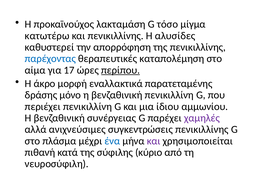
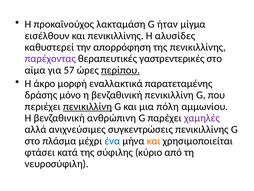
τόσο: τόσο -> ήταν
κατωτέρω: κατωτέρω -> εισέλθουν
παρέχοντας colour: blue -> purple
καταπολέμηση: καταπολέμηση -> γαστρεντερικές
17: 17 -> 57
πενικιλλίνη at (87, 106) underline: none -> present
ίδιου: ίδιου -> πόλη
συνέργειας: συνέργειας -> ανθρώπινη
και at (154, 141) colour: purple -> orange
πιθανή: πιθανή -> φτάσει
